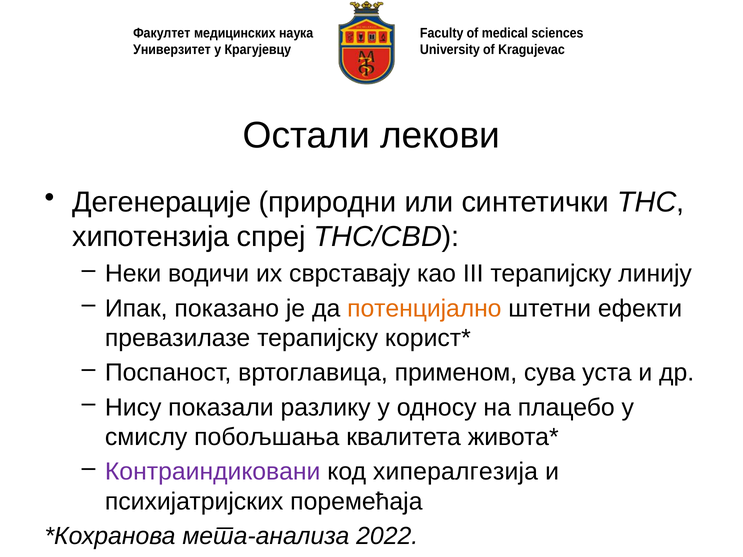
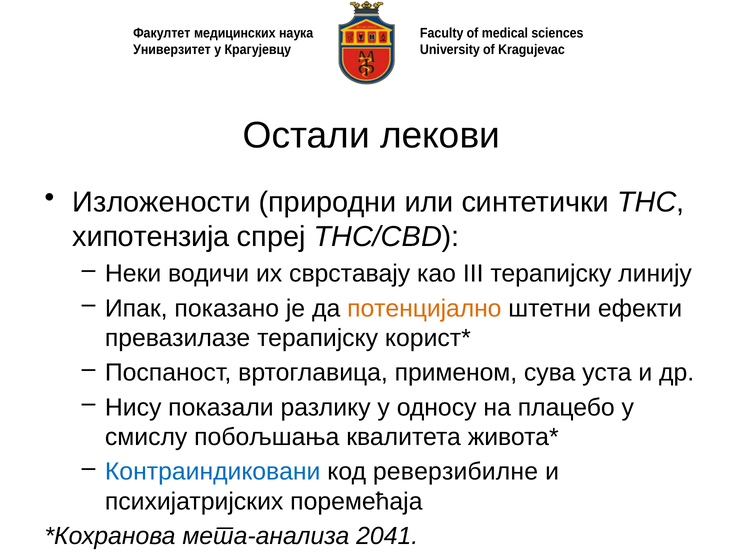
Дегенерације: Дегенерације -> Изложености
Контраиндиковани colour: purple -> blue
хипералгезија: хипералгезија -> реверзибилне
2022: 2022 -> 2041
